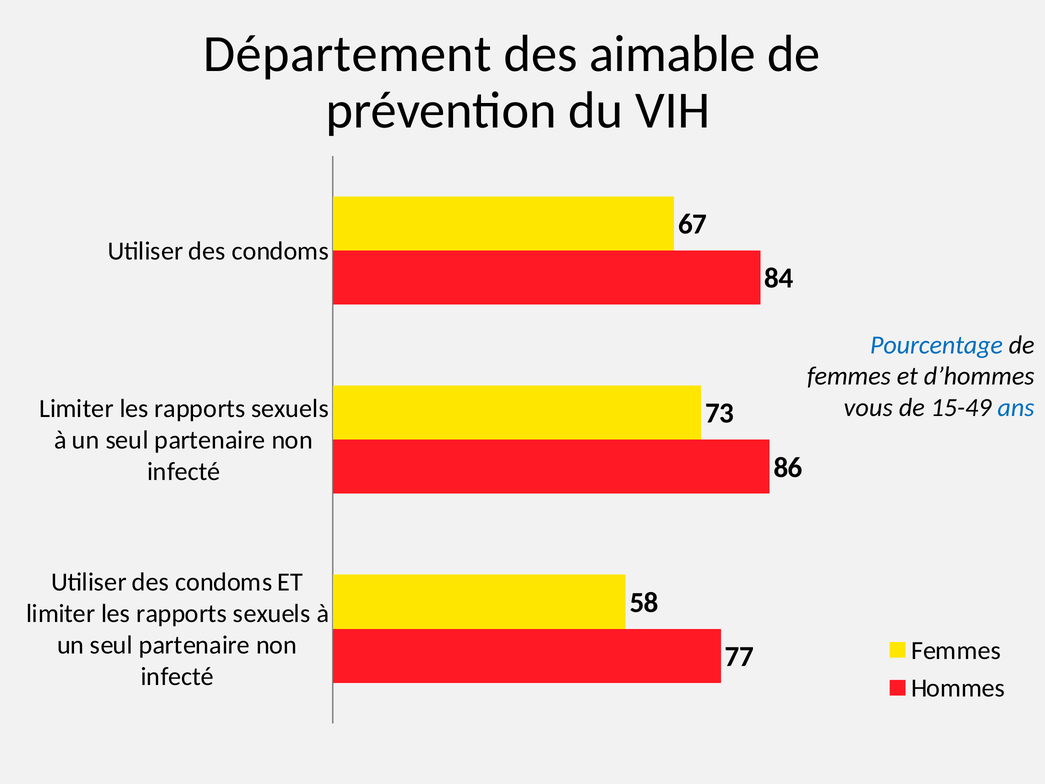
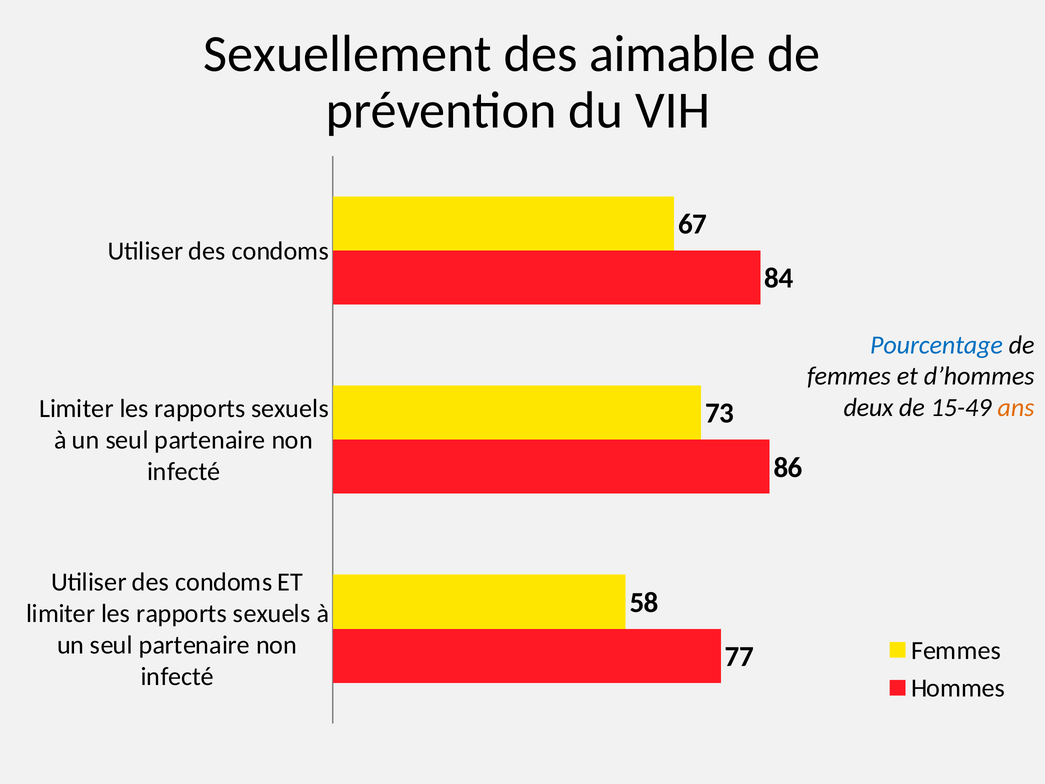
Département: Département -> Sexuellement
vous: vous -> deux
ans colour: blue -> orange
